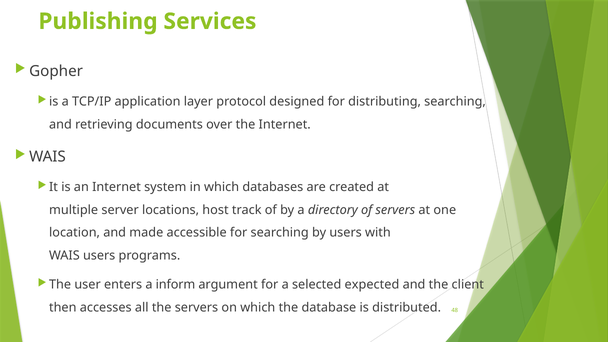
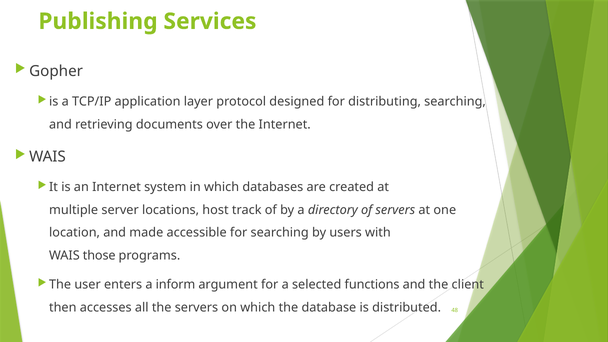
WAIS users: users -> those
expected: expected -> functions
